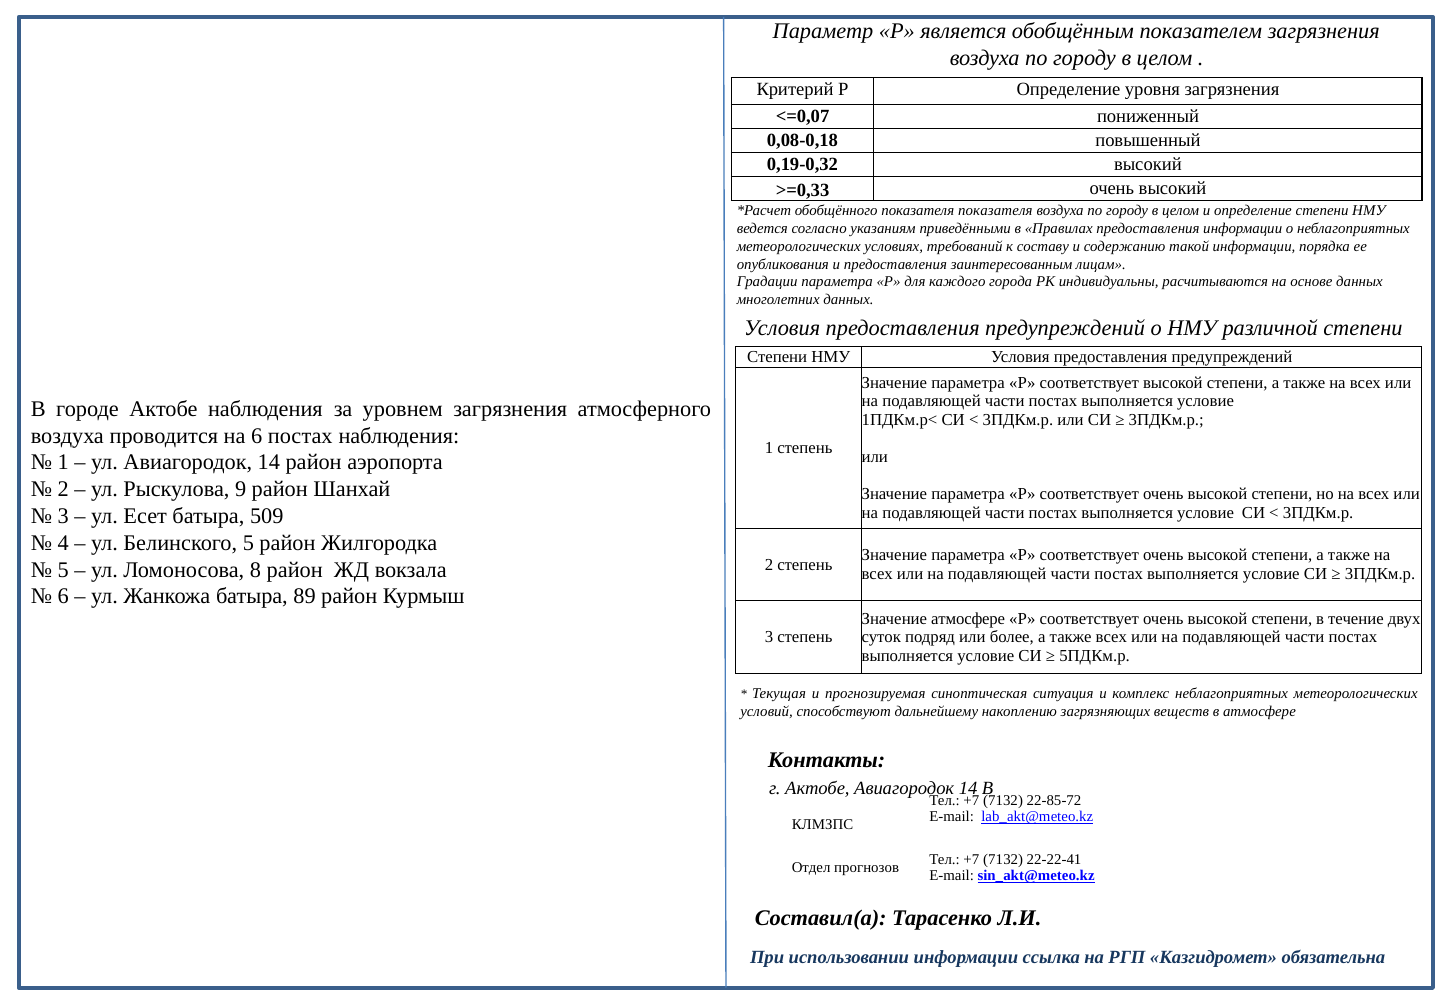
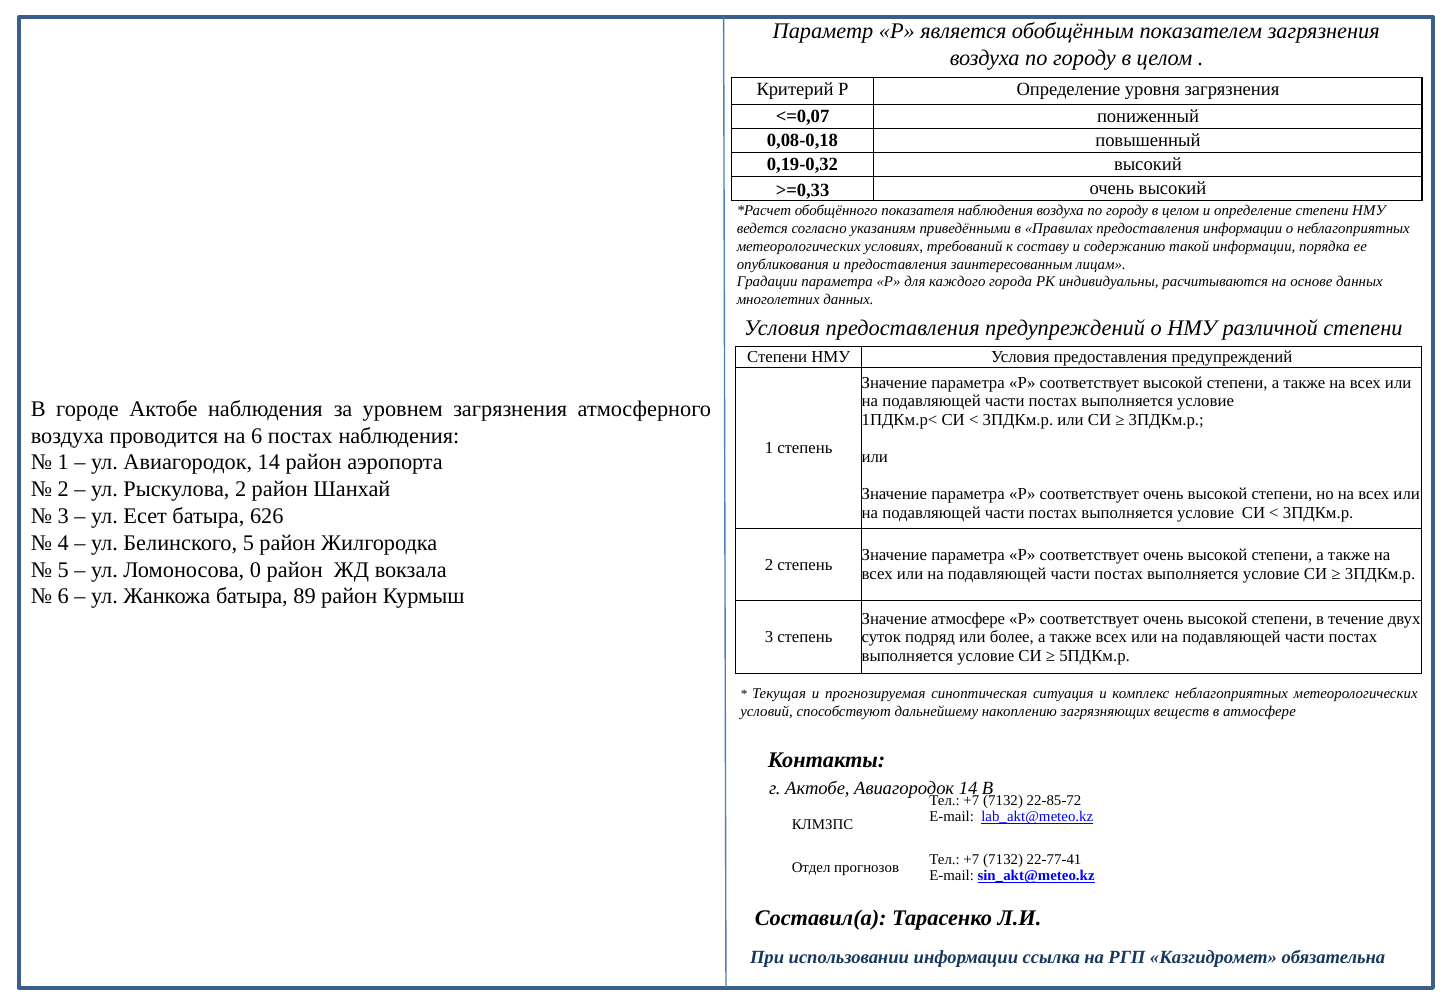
показателя показателя: показателя -> наблюдения
Рыскулова 9: 9 -> 2
509: 509 -> 626
8: 8 -> 0
22-22-41: 22-22-41 -> 22-77-41
